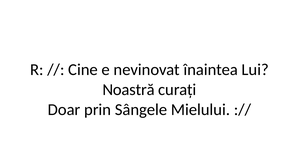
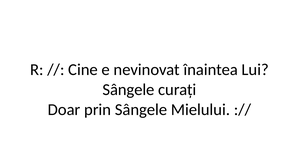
Noastră at (129, 90): Noastră -> Sângele
